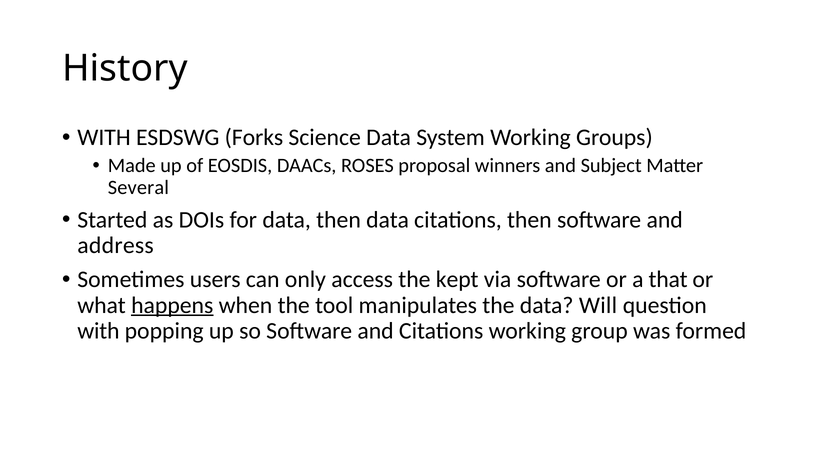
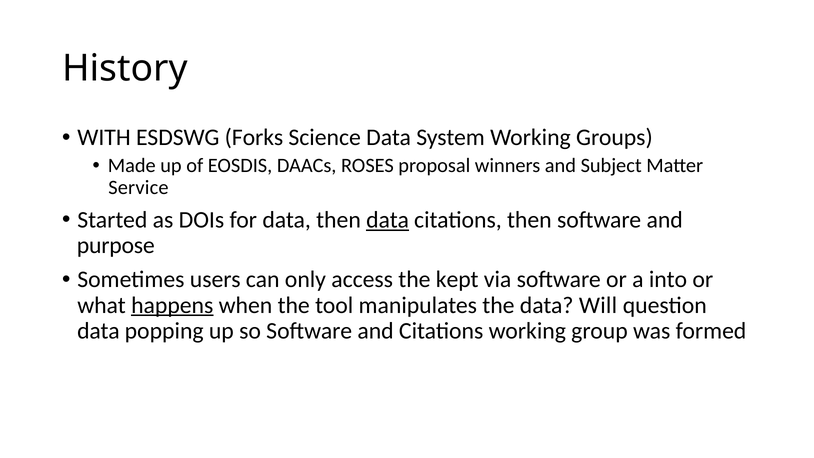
Several: Several -> Service
data at (388, 220) underline: none -> present
address: address -> purpose
that: that -> into
with at (98, 331): with -> data
